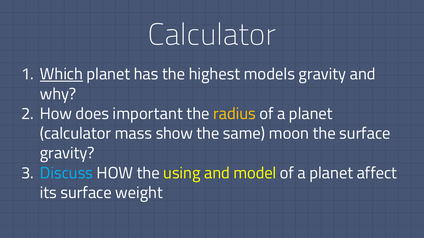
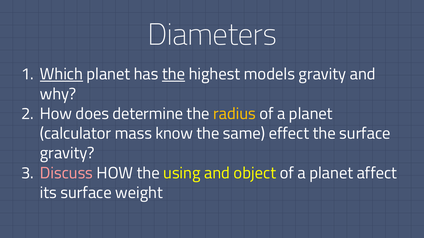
Calculator at (212, 35): Calculator -> Diameters
the at (174, 74) underline: none -> present
important: important -> determine
show: show -> know
moon: moon -> effect
Discuss colour: light blue -> pink
model: model -> object
